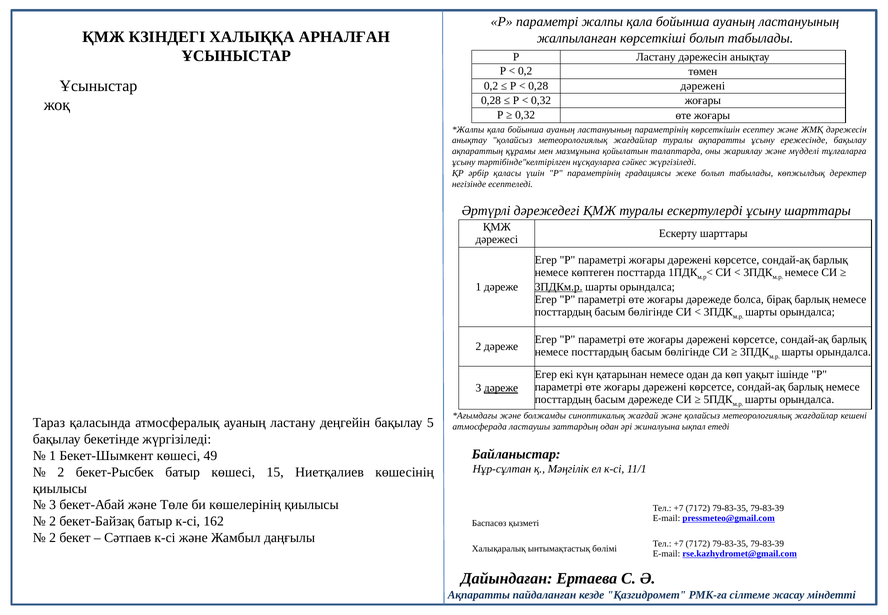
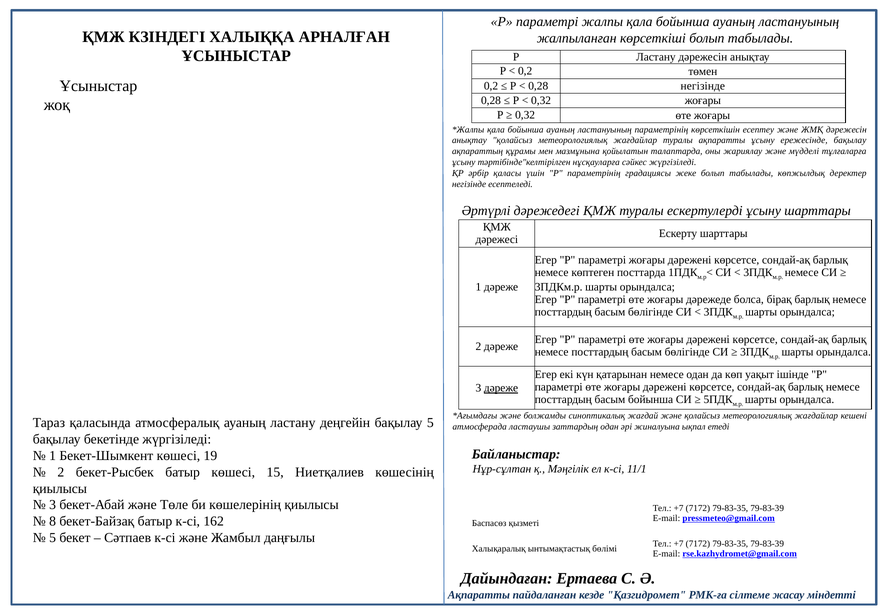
0,28 дәрежені: дәрежені -> негізінде
3ПДКм.р underline: present -> none
басым дәрежеде: дәрежеде -> бойынша
49: 49 -> 19
2 at (53, 521): 2 -> 8
2 at (53, 538): 2 -> 5
